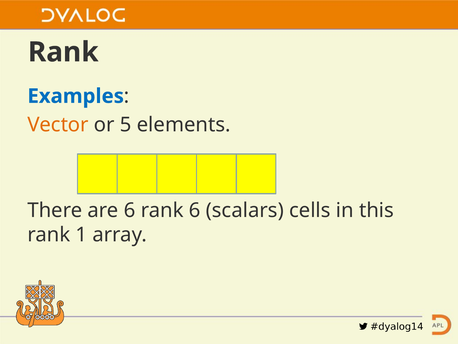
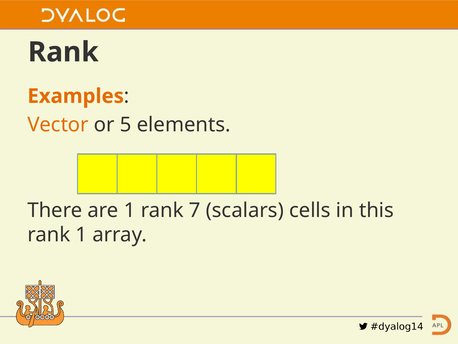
Examples colour: blue -> orange
are 6: 6 -> 1
rank 6: 6 -> 7
